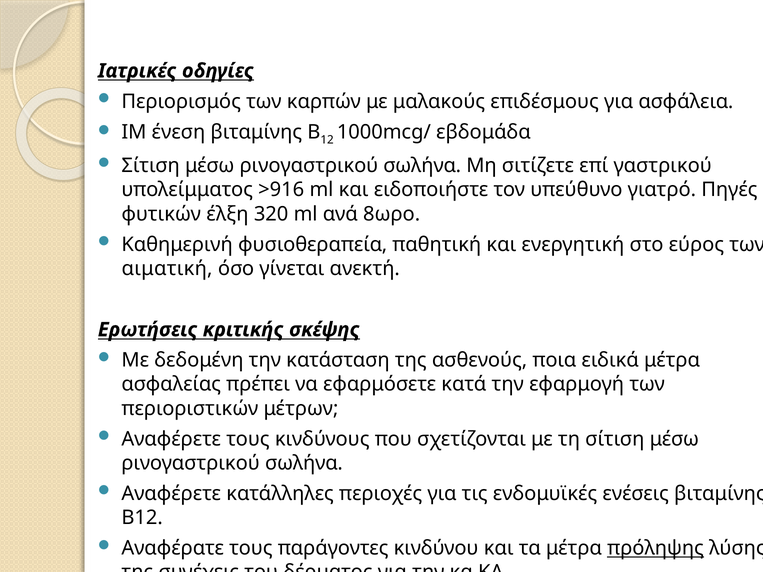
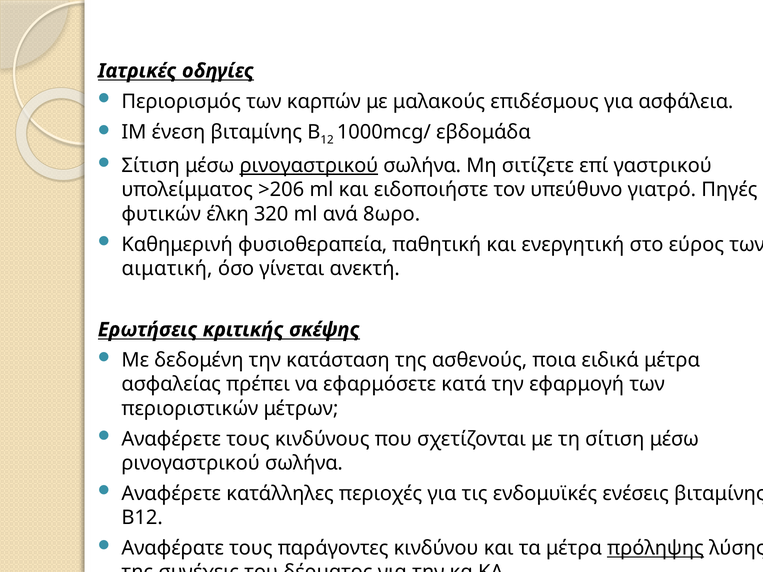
ρινογαστρικού at (309, 166) underline: none -> present
>916: >916 -> >206
έλξη: έλξη -> έλκη
